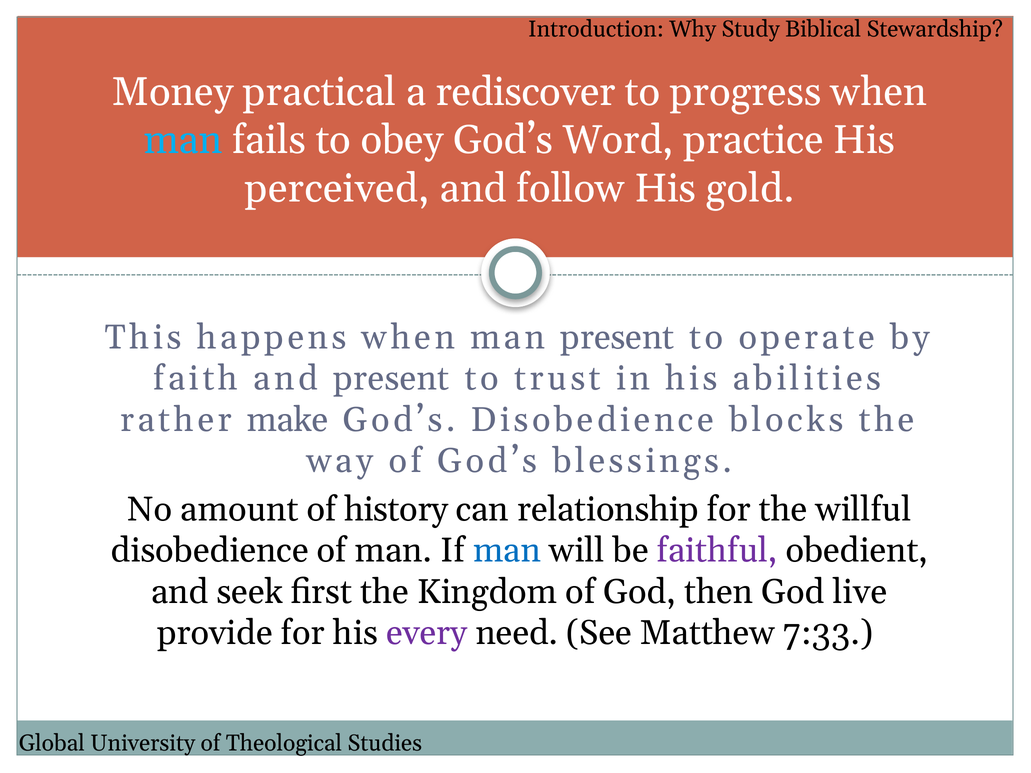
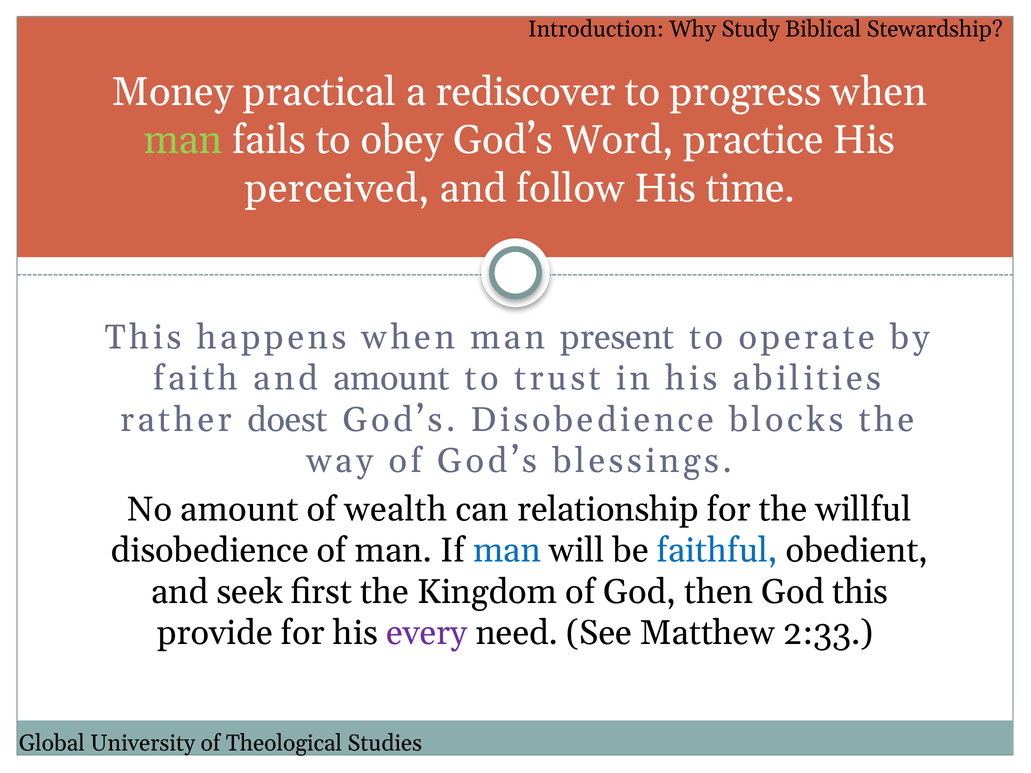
man at (183, 140) colour: light blue -> light green
gold: gold -> time
and present: present -> amount
make: make -> doest
history: history -> wealth
faithful colour: purple -> blue
God live: live -> this
7:33: 7:33 -> 2:33
